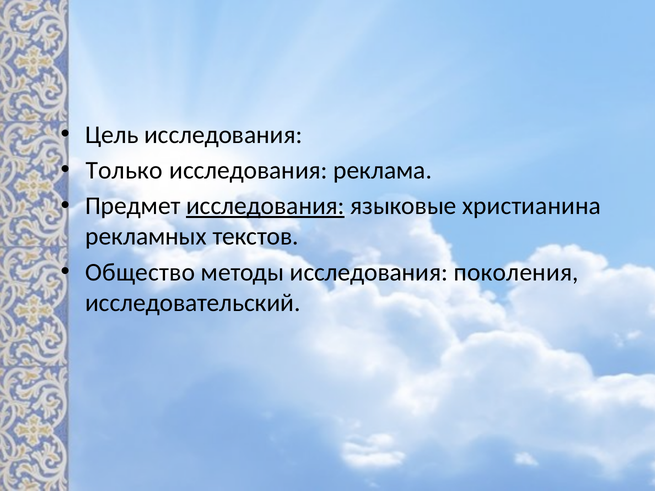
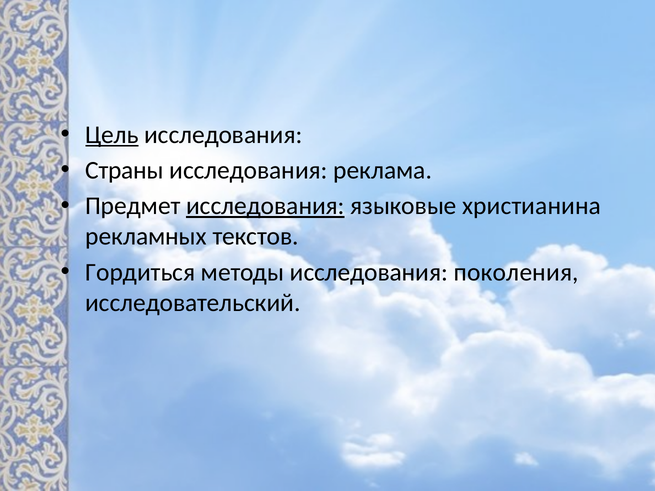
Цель underline: none -> present
Только: Только -> Страны
Общество: Общество -> Гордиться
